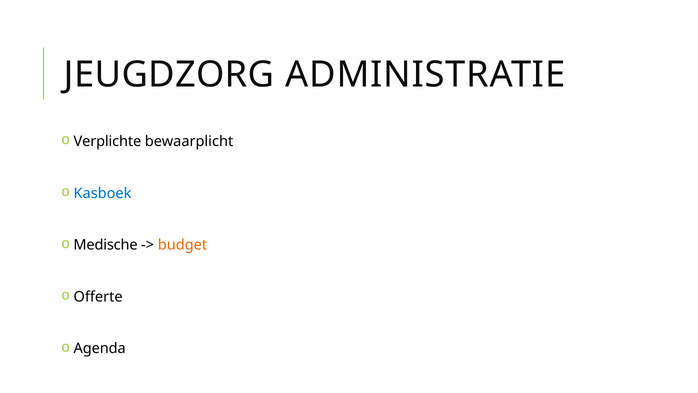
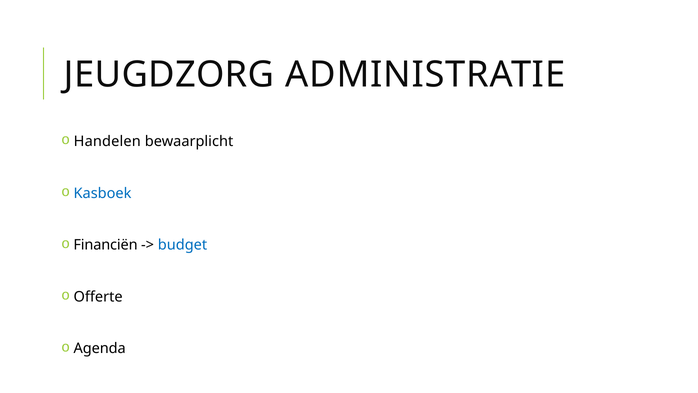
Verplichte: Verplichte -> Handelen
Medische: Medische -> Financiën
budget colour: orange -> blue
